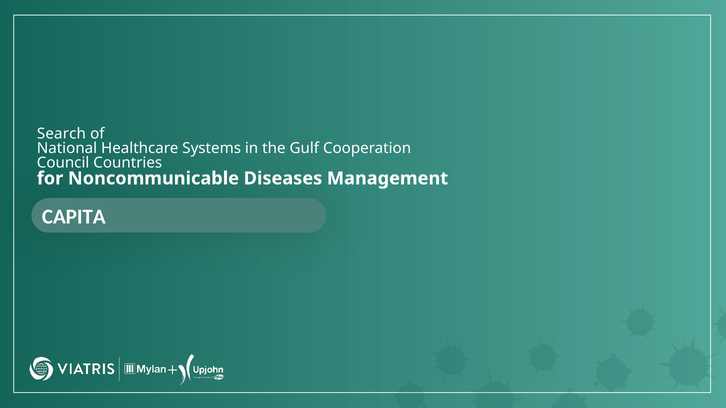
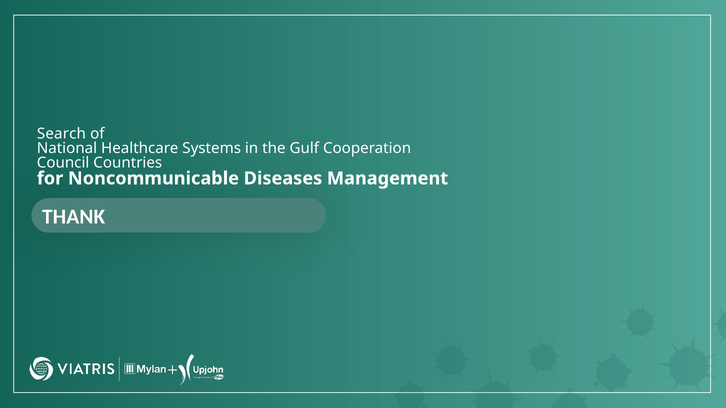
CAPITA: CAPITA -> THANK
